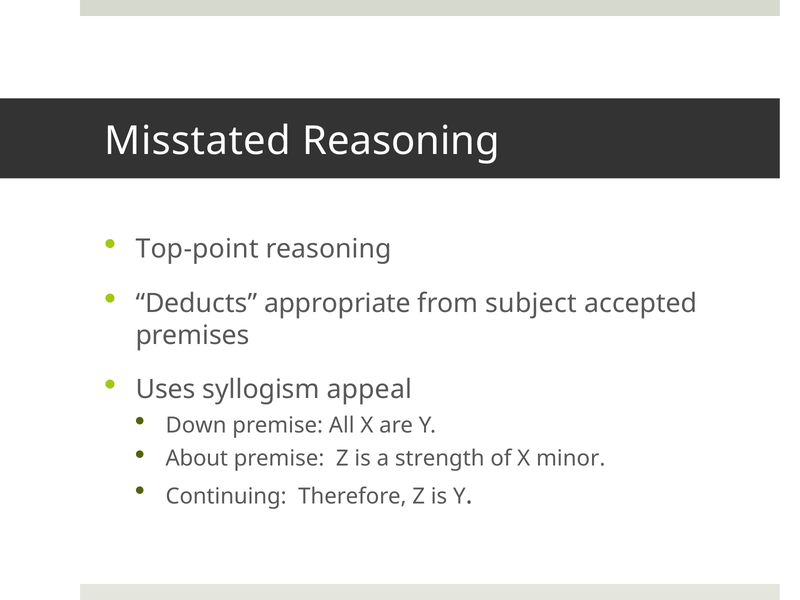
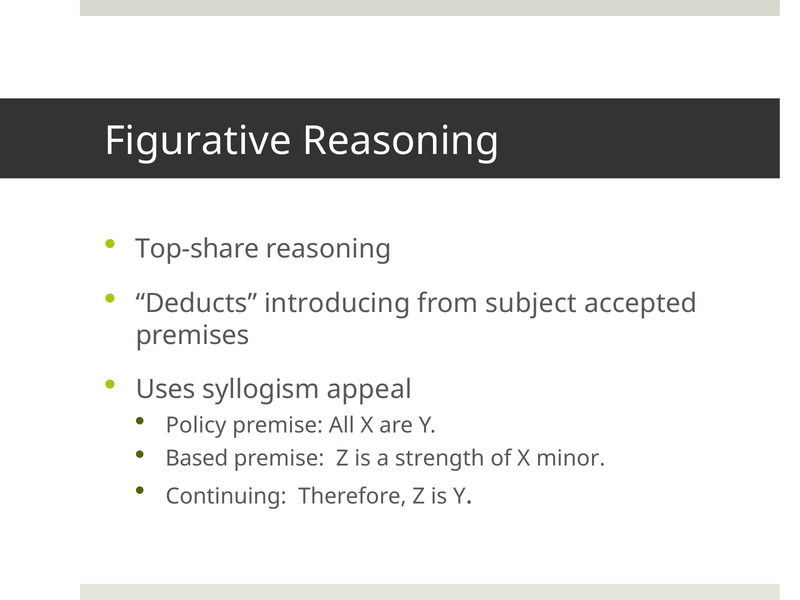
Misstated: Misstated -> Figurative
Top-point: Top-point -> Top-share
appropriate: appropriate -> introducing
Down: Down -> Policy
About: About -> Based
